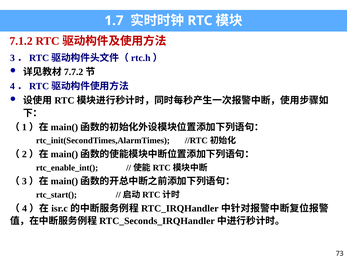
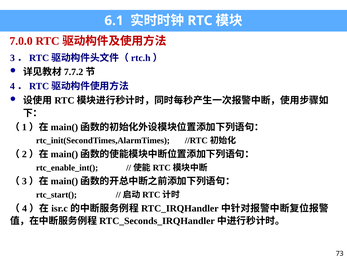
1.7: 1.7 -> 6.1
7.1.2: 7.1.2 -> 7.0.0
